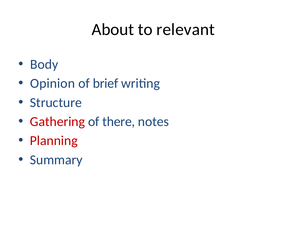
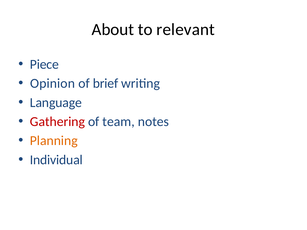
Body: Body -> Piece
Structure: Structure -> Language
there: there -> team
Planning colour: red -> orange
Summary: Summary -> Individual
